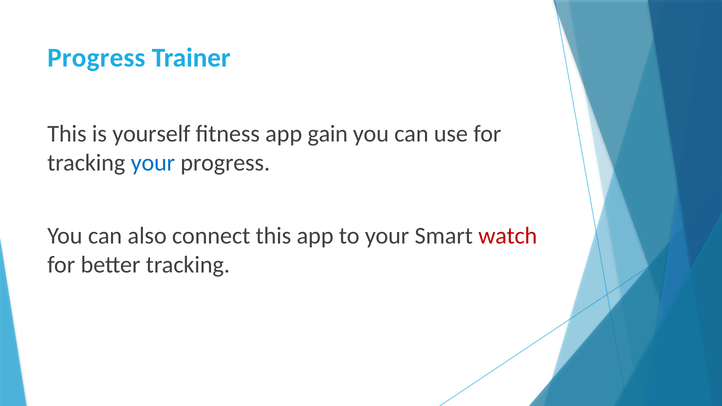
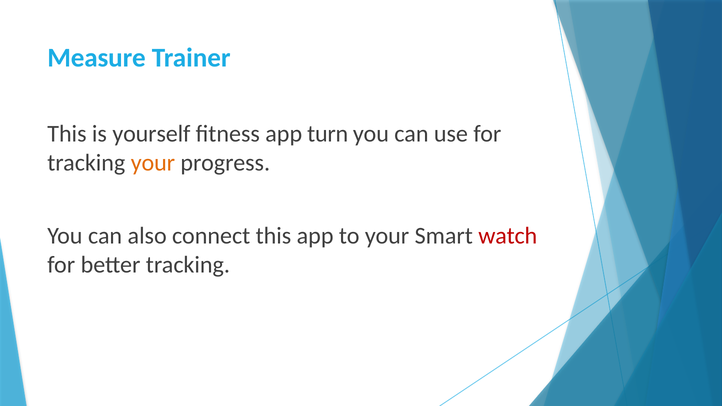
Progress at (96, 58): Progress -> Measure
gain: gain -> turn
your at (153, 163) colour: blue -> orange
